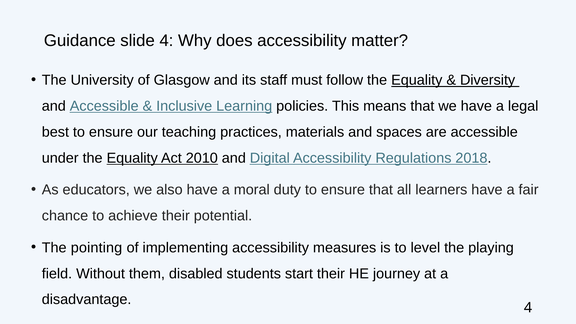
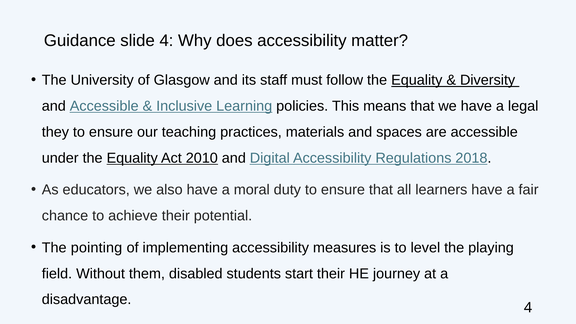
best: best -> they
